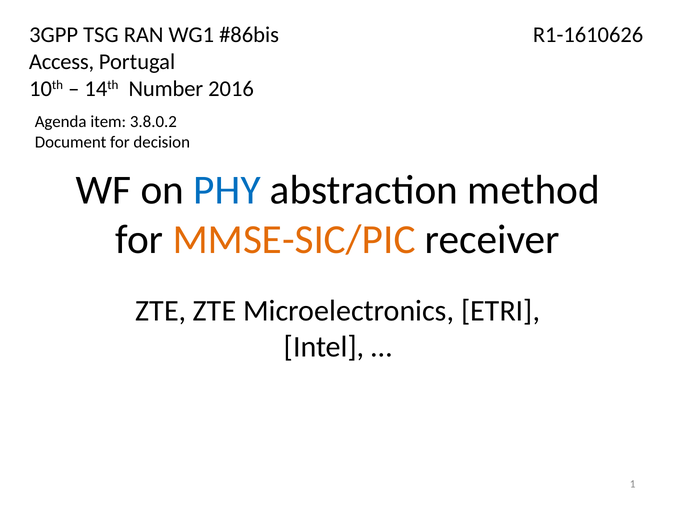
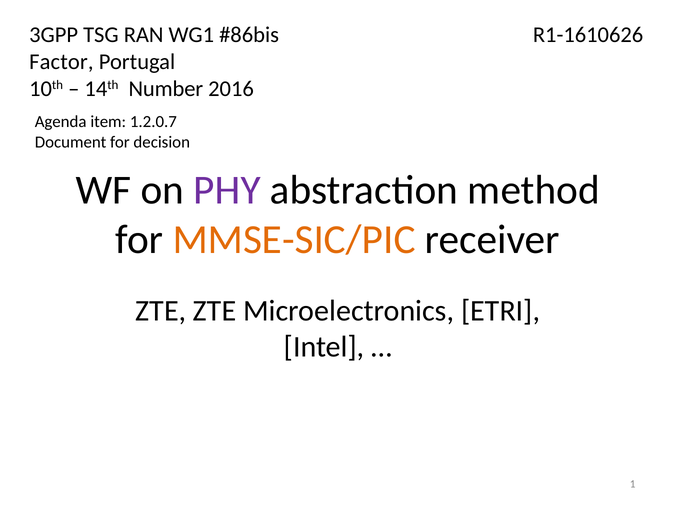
Access: Access -> Factor
3.8.0.2: 3.8.0.2 -> 1.2.0.7
PHY colour: blue -> purple
